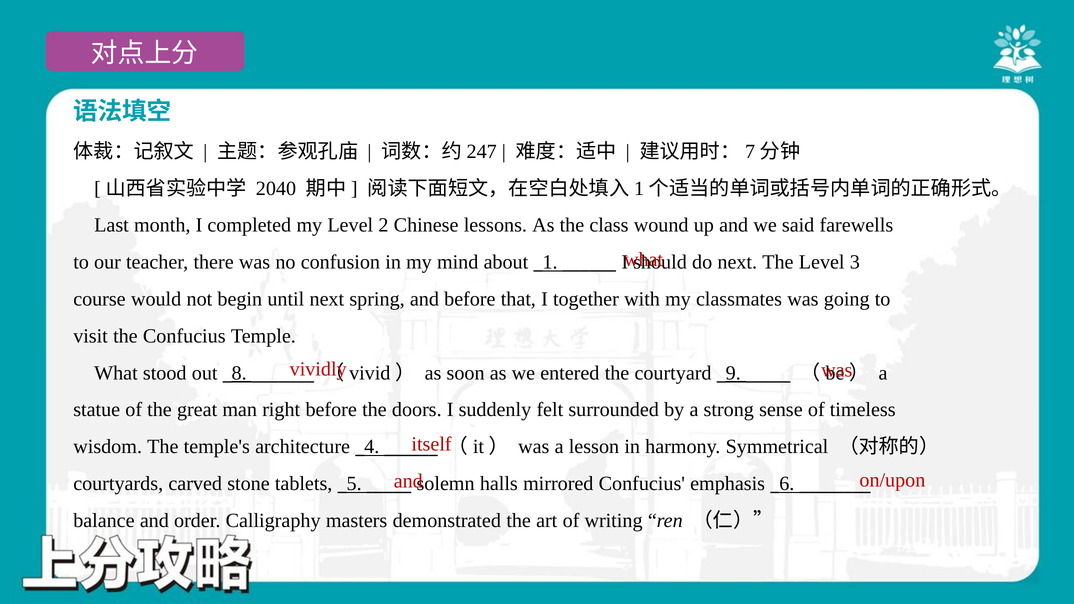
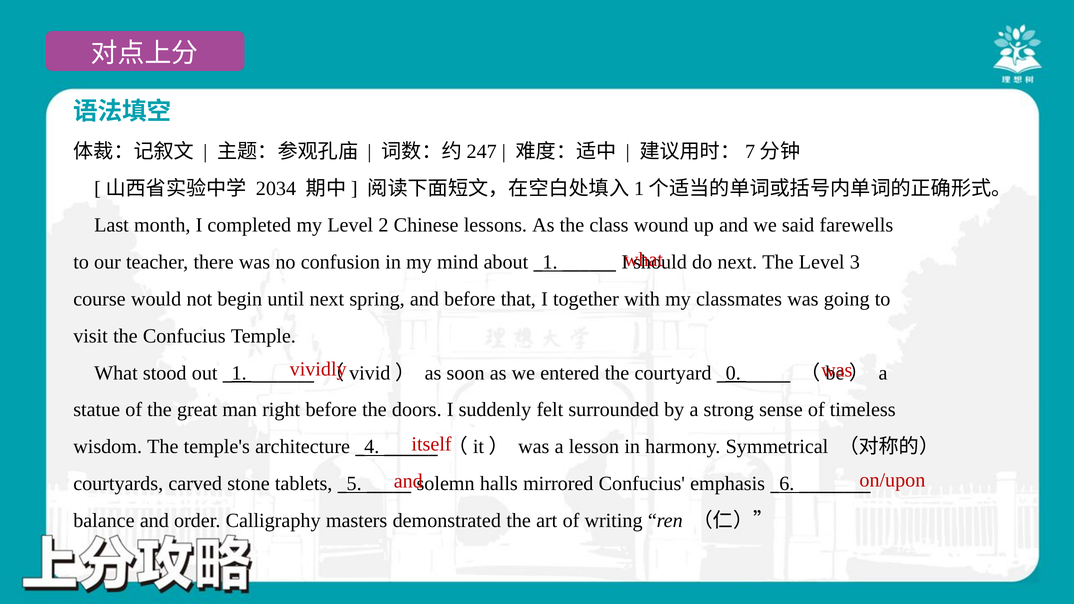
2040: 2040 -> 2034
8 at (239, 373): 8 -> 1
9: 9 -> 0
